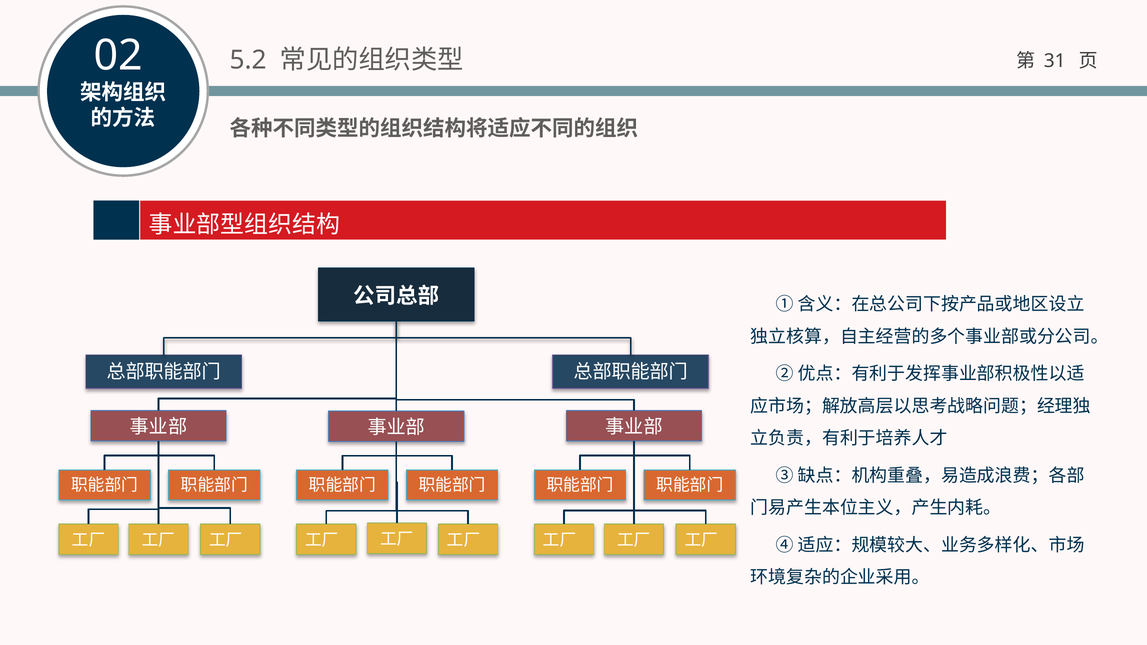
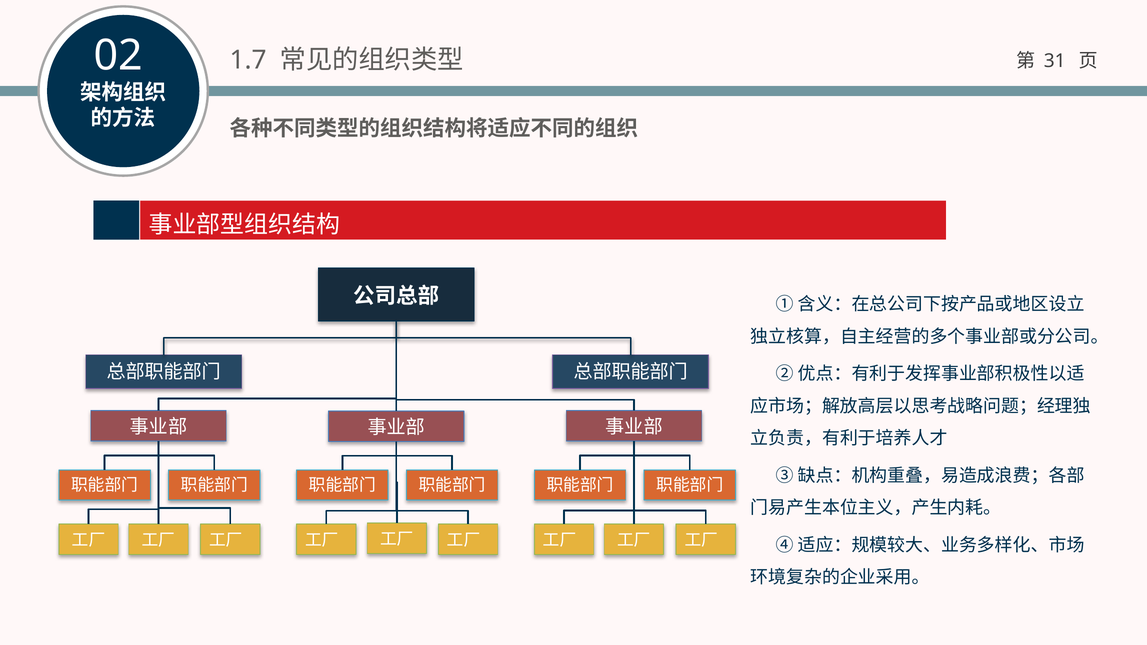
5.2: 5.2 -> 1.7
